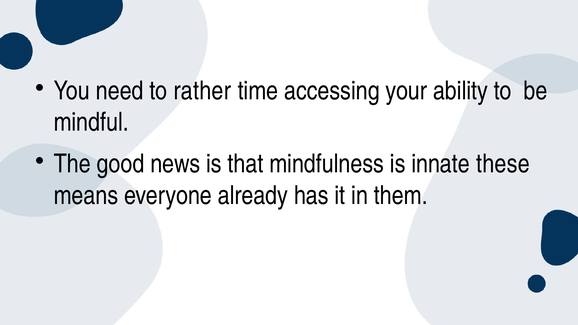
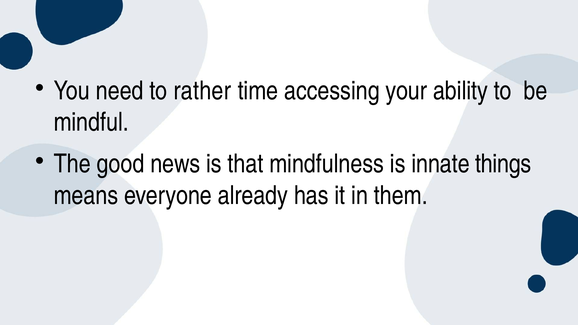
these: these -> things
